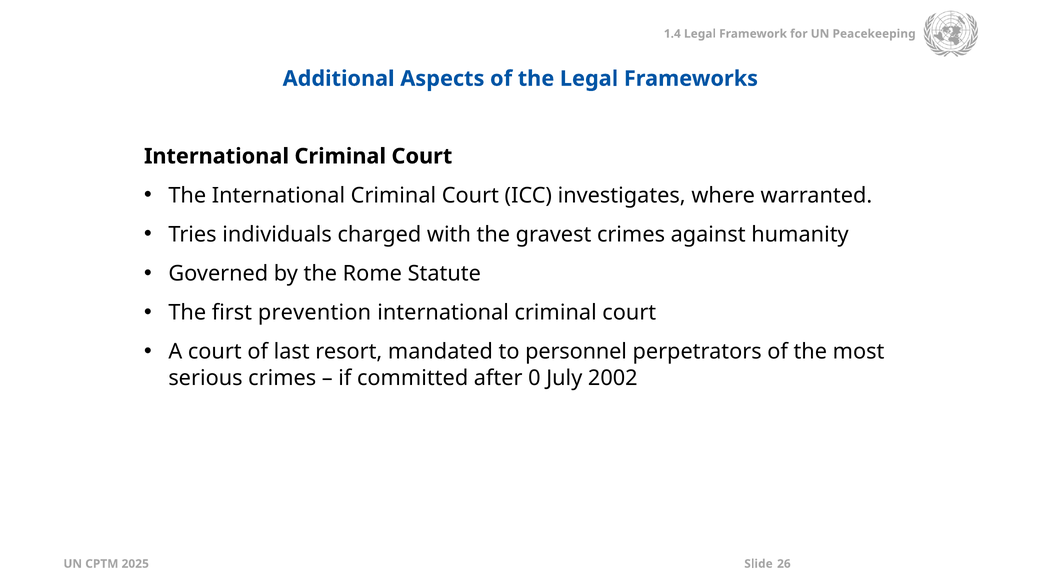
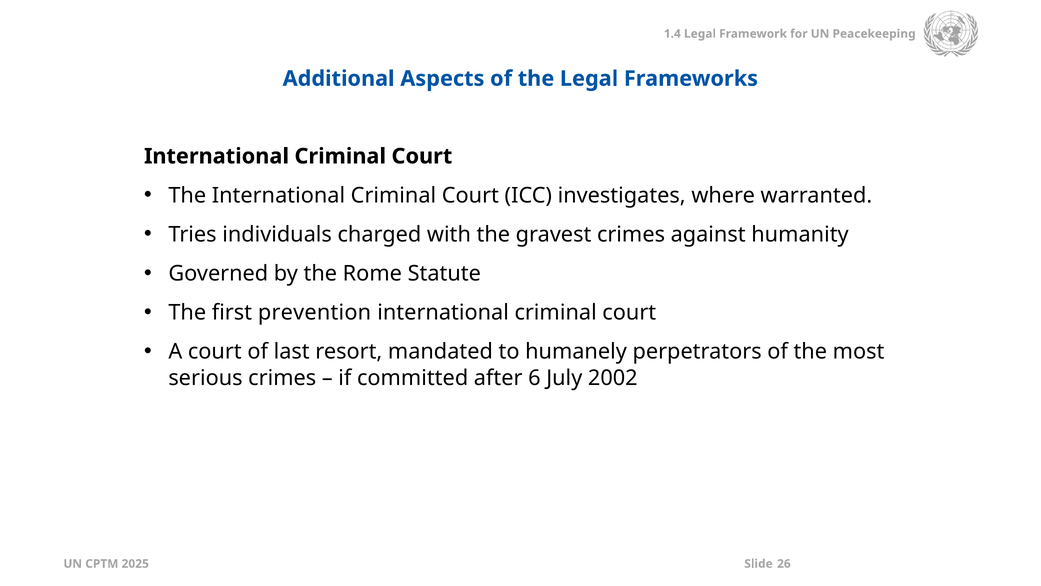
personnel: personnel -> humanely
0: 0 -> 6
